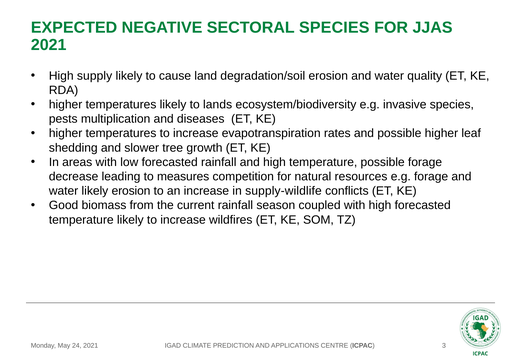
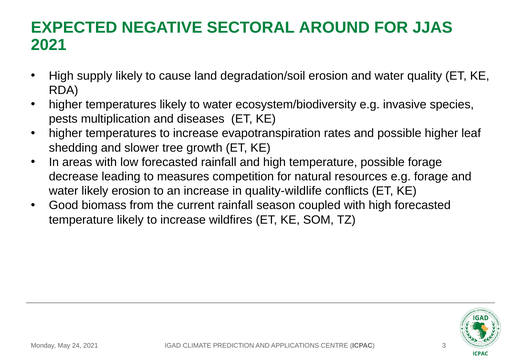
SECTORAL SPECIES: SPECIES -> AROUND
to lands: lands -> water
supply-wildlife: supply-wildlife -> quality-wildlife
